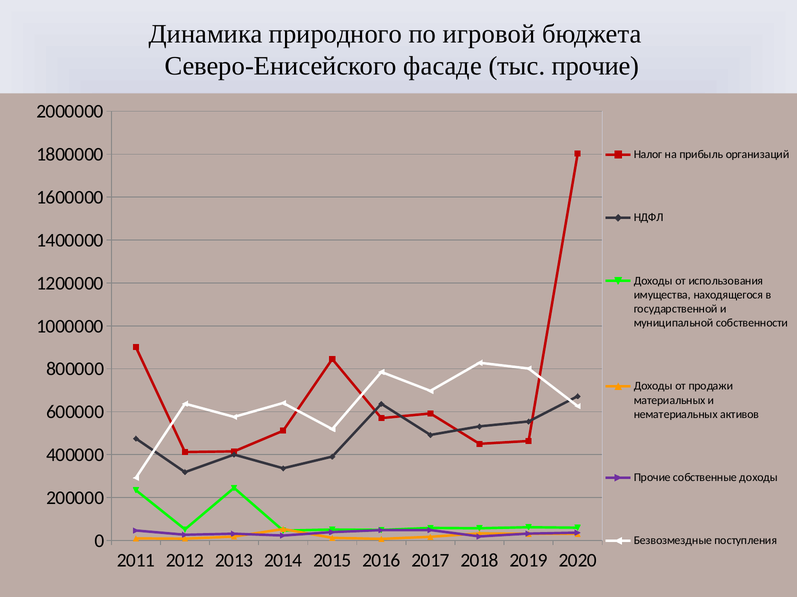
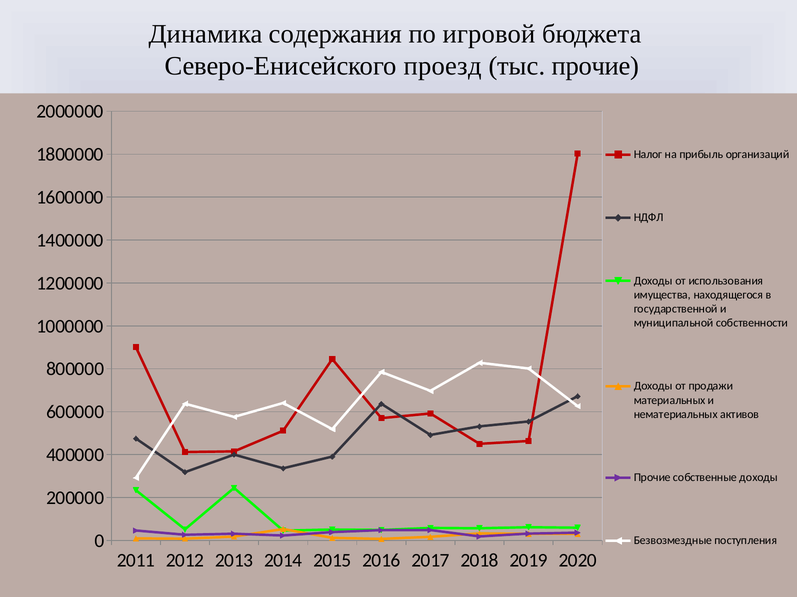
природного: природного -> содержания
фасаде: фасаде -> проезд
